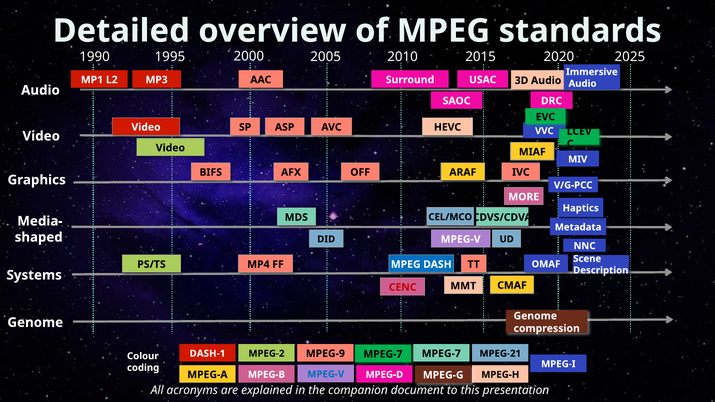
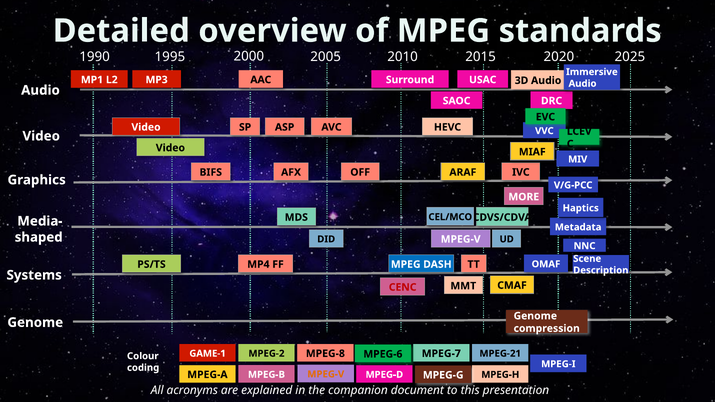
DASH-1: DASH-1 -> GAME-1
MPEG-9: MPEG-9 -> MPEG-8
MPEG-7 at (383, 354): MPEG-7 -> MPEG-6
MPEG-V at (326, 374) colour: blue -> orange
